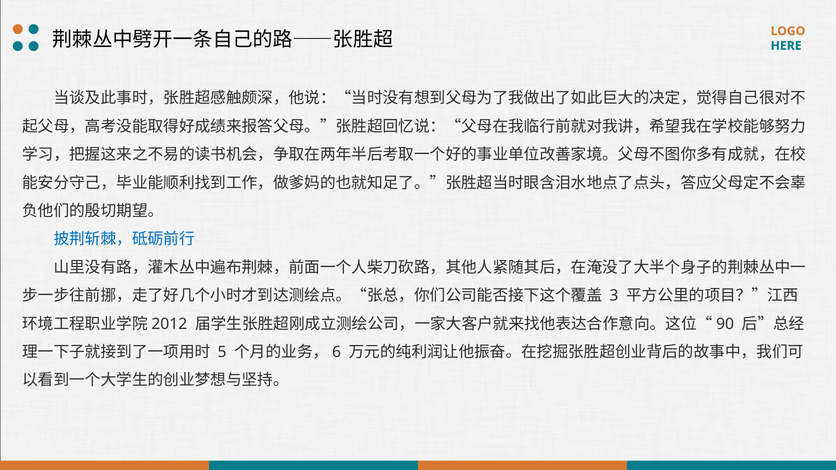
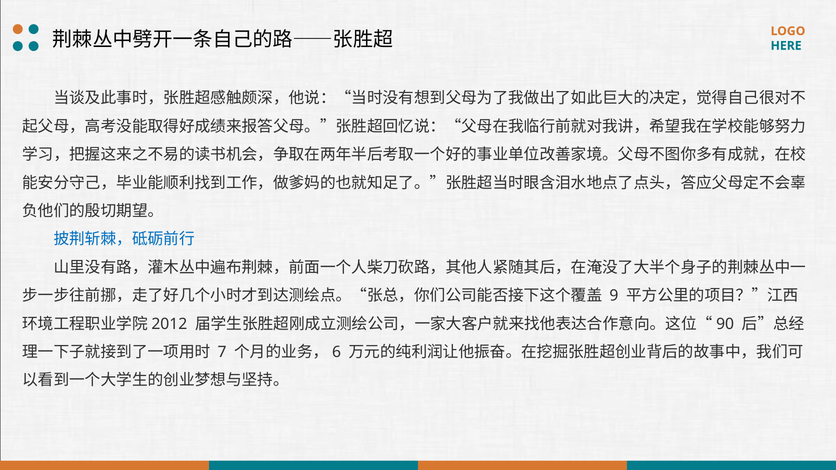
3: 3 -> 9
5: 5 -> 7
